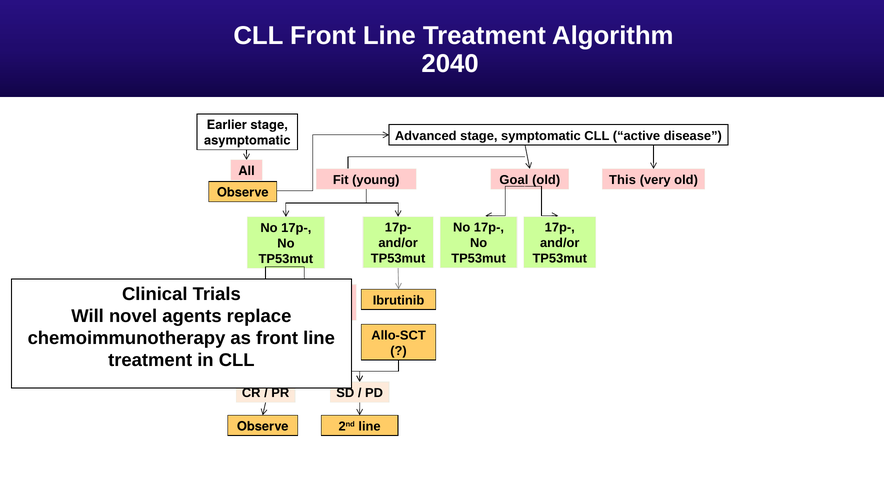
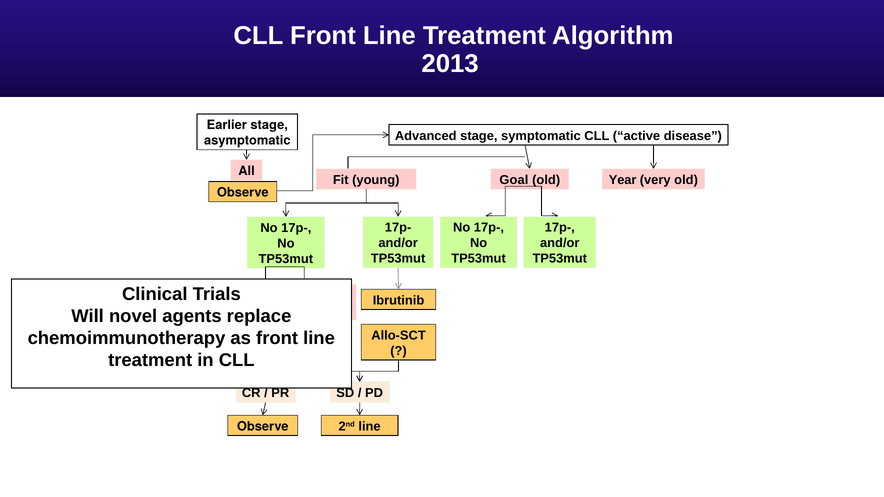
2040: 2040 -> 2013
This: This -> Year
